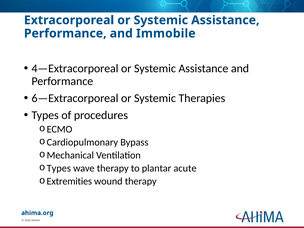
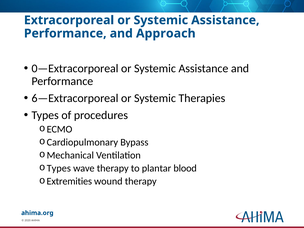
Immobile: Immobile -> Approach
4—Extracorporeal: 4—Extracorporeal -> 0—Extracorporeal
acute: acute -> blood
